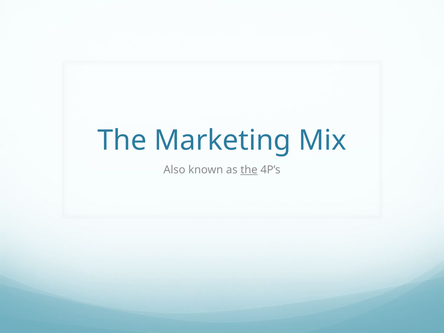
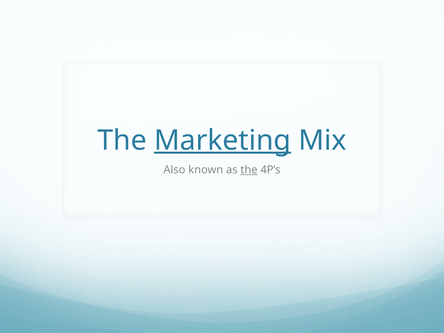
Marketing underline: none -> present
